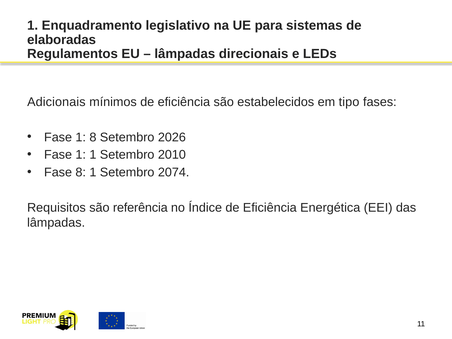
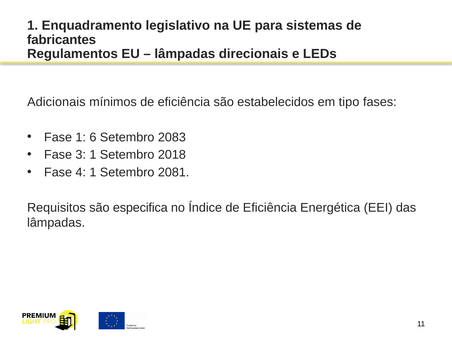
elaboradas: elaboradas -> fabricantes
1 8: 8 -> 6
2026: 2026 -> 2083
1 at (81, 155): 1 -> 3
2010: 2010 -> 2018
Fase 8: 8 -> 4
2074: 2074 -> 2081
referência: referência -> especifica
